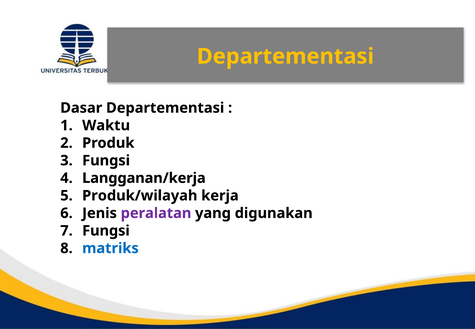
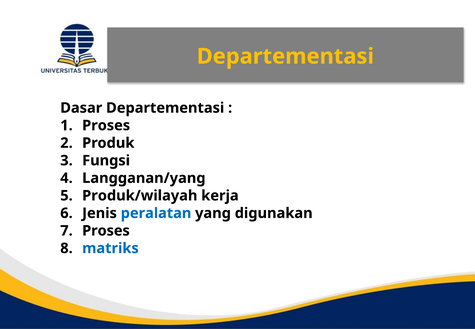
Waktu at (106, 125): Waktu -> Proses
Langganan/kerja: Langganan/kerja -> Langganan/yang
peralatan colour: purple -> blue
Fungsi at (106, 231): Fungsi -> Proses
